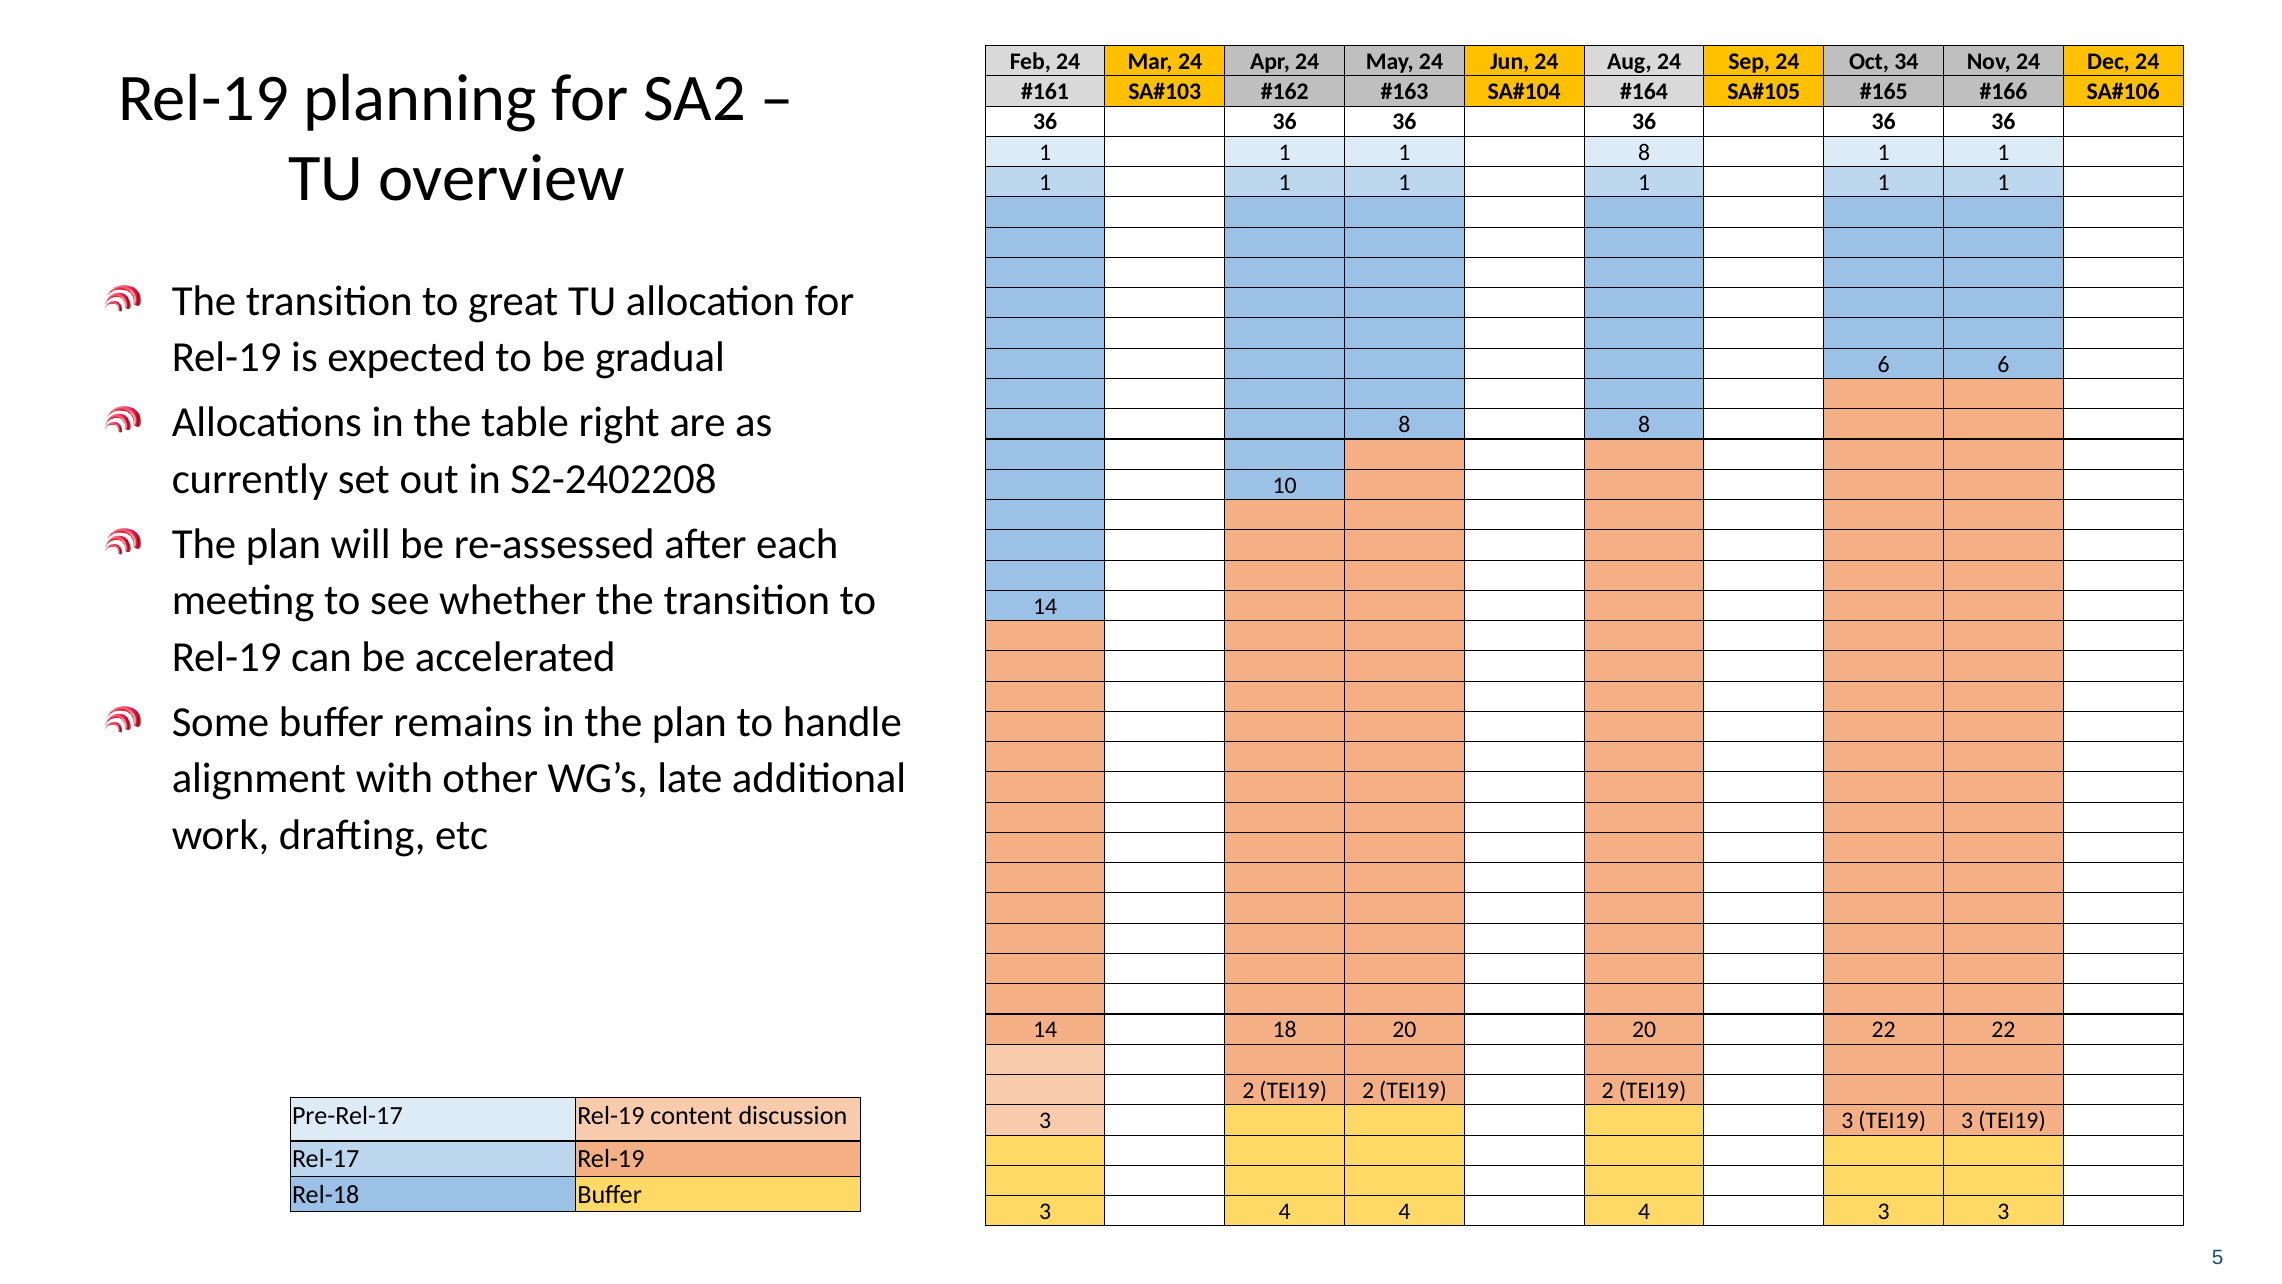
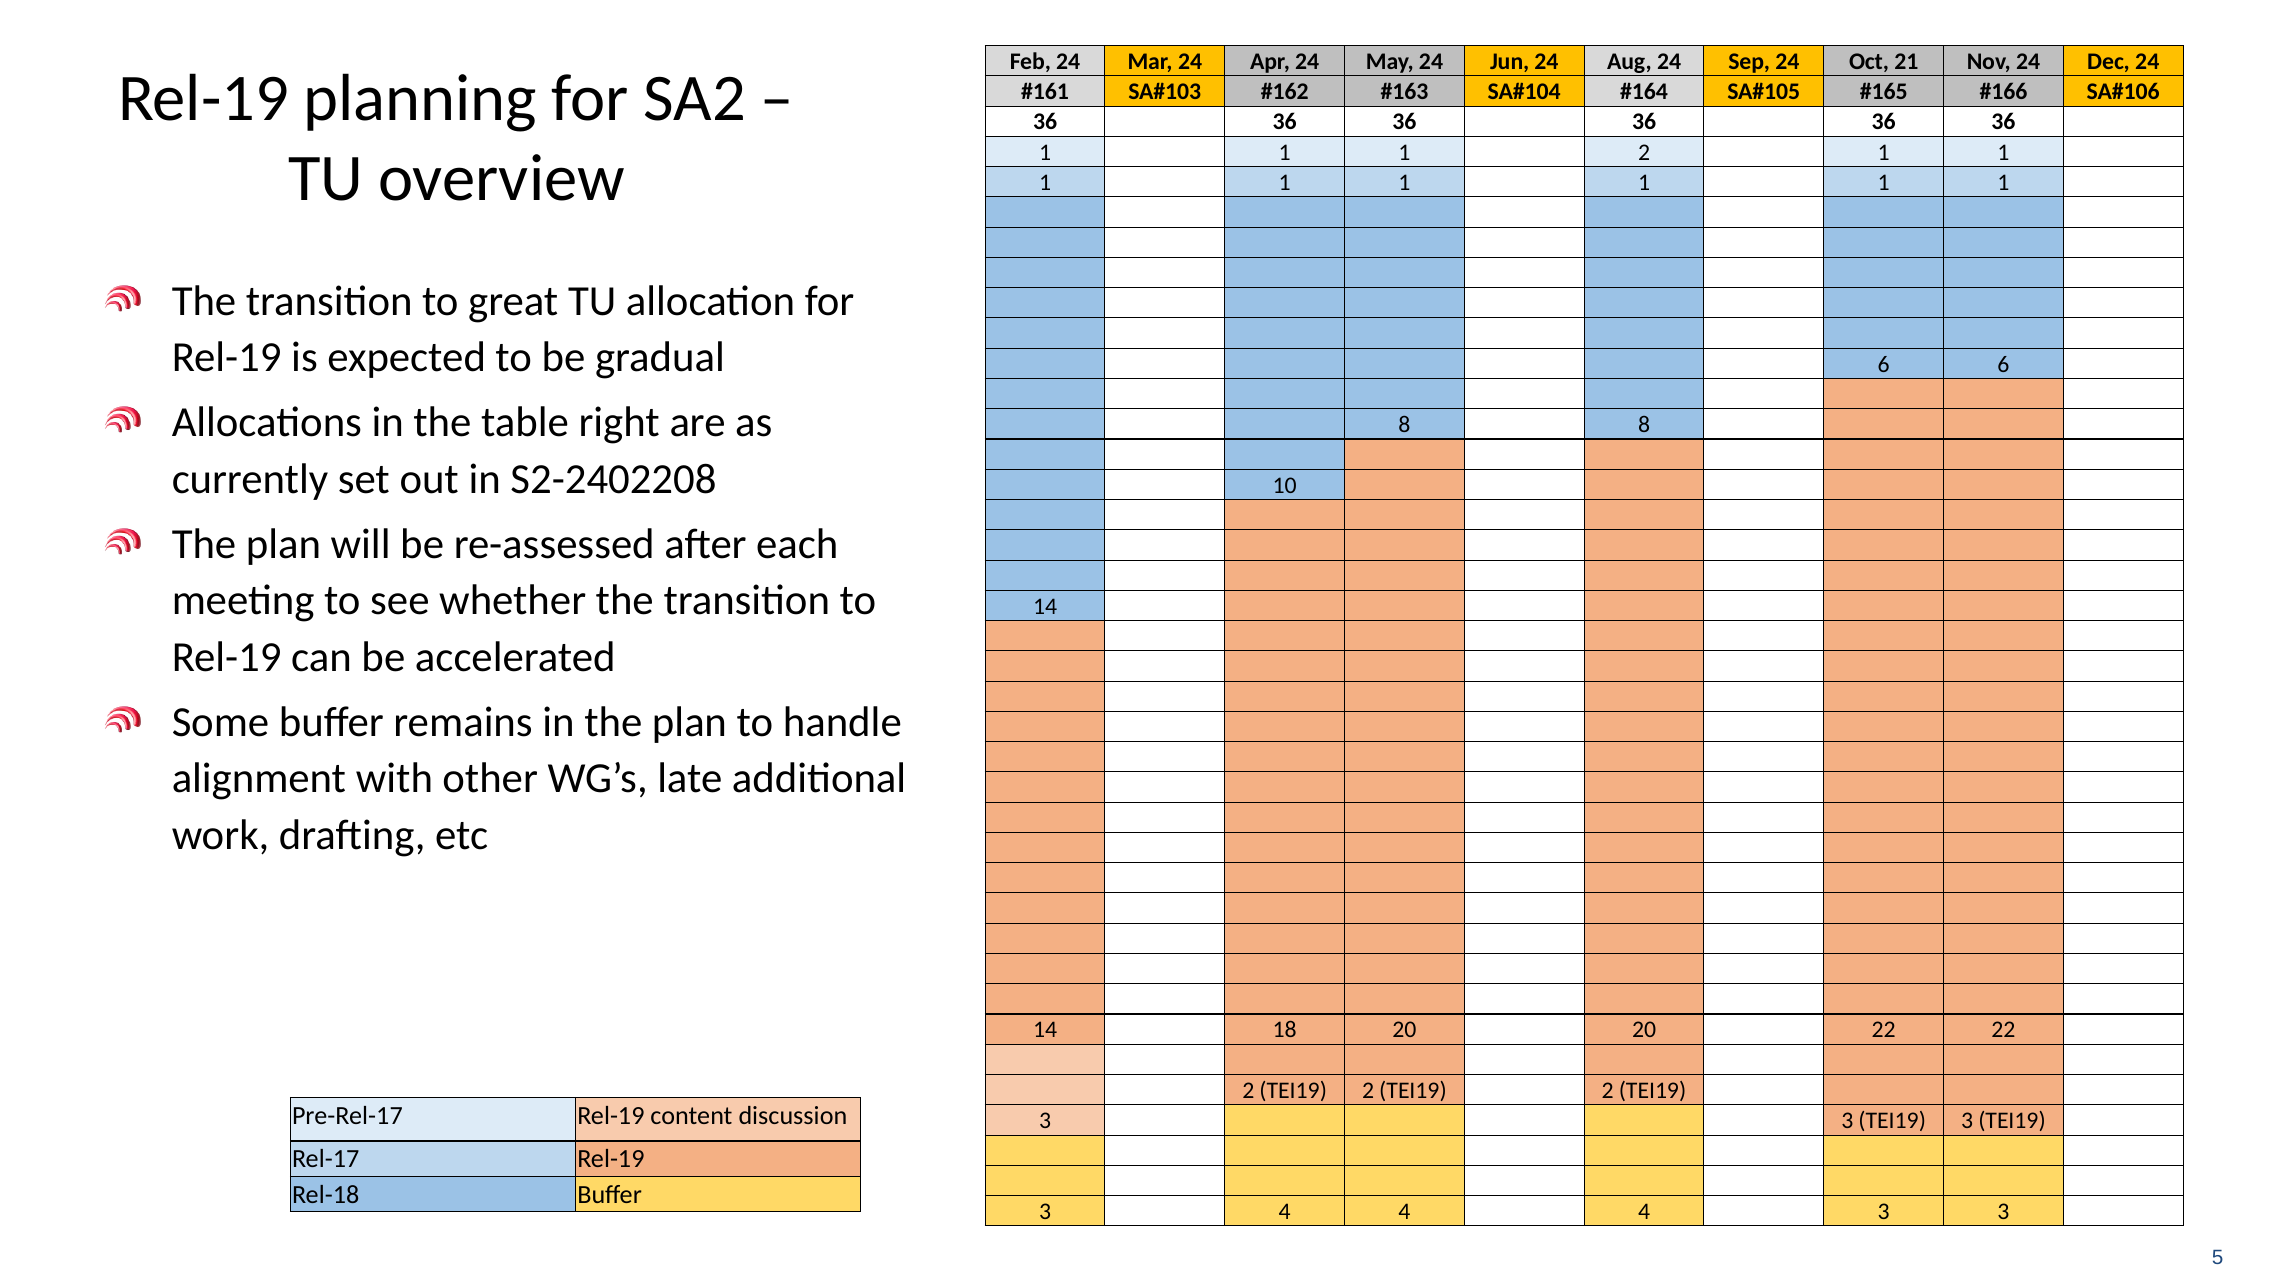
34: 34 -> 21
1 8: 8 -> 2
